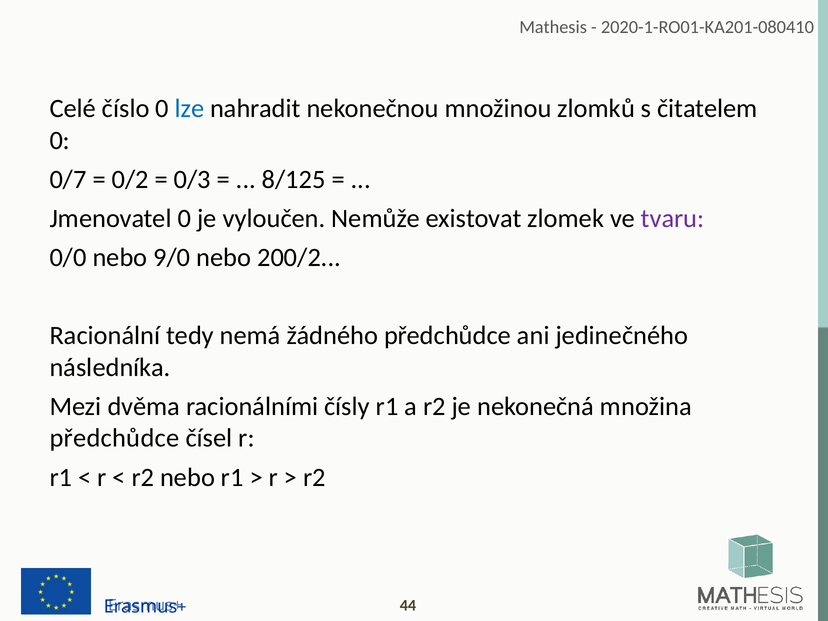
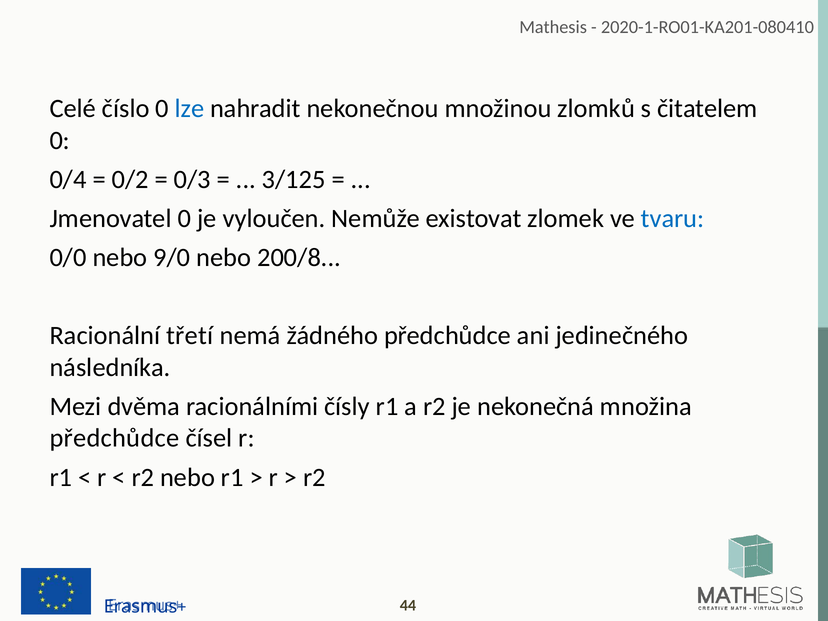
0/7: 0/7 -> 0/4
8/125: 8/125 -> 3/125
tvaru colour: purple -> blue
200/2: 200/2 -> 200/8
tedy: tedy -> třetí
